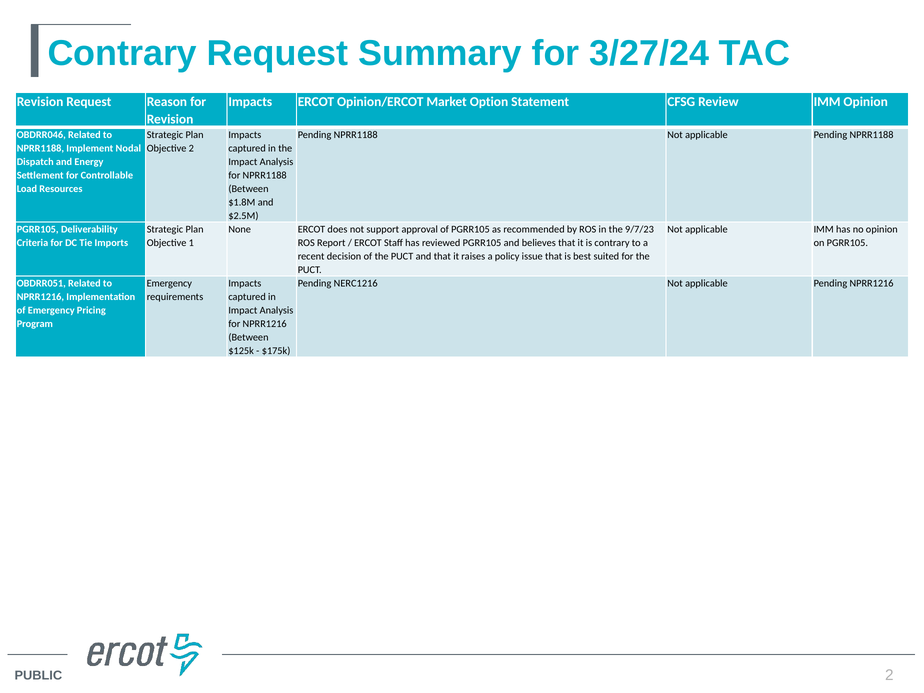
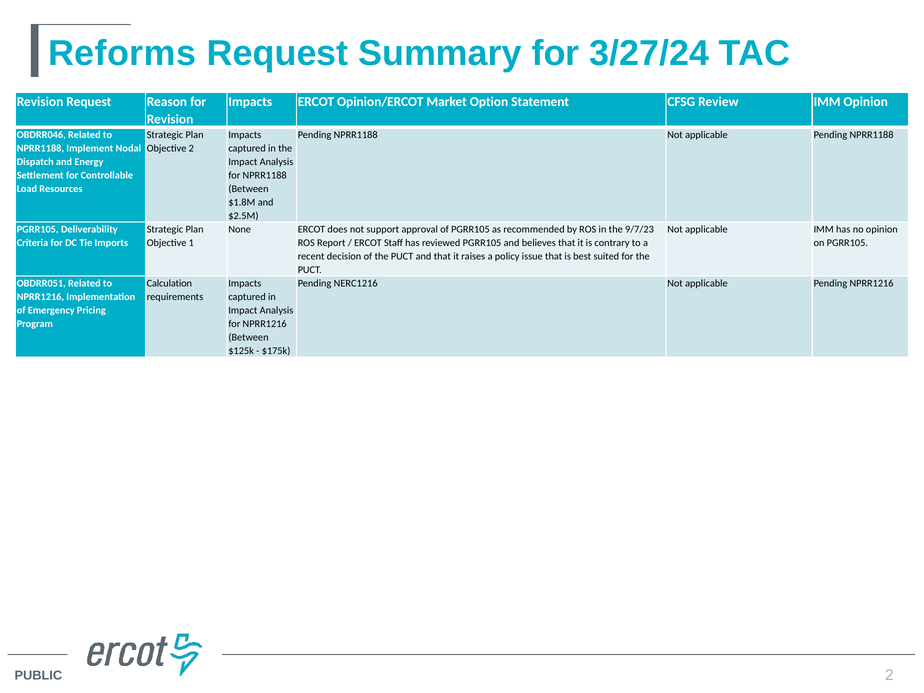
Contrary at (122, 53): Contrary -> Reforms
Emergency at (169, 283): Emergency -> Calculation
